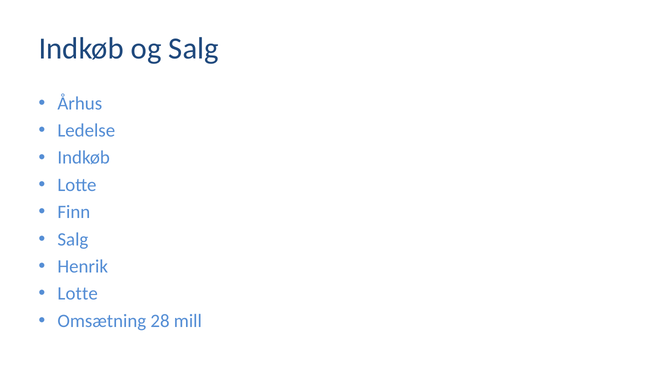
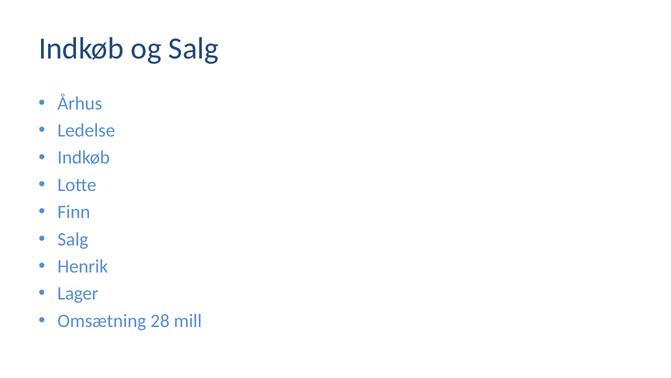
Lotte at (78, 293): Lotte -> Lager
